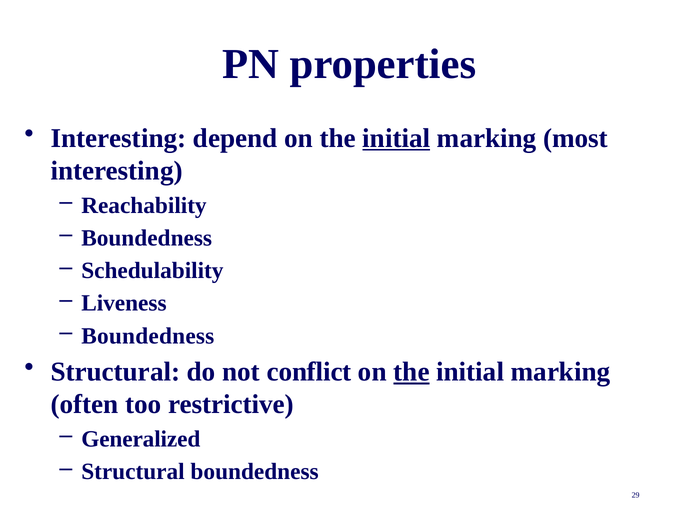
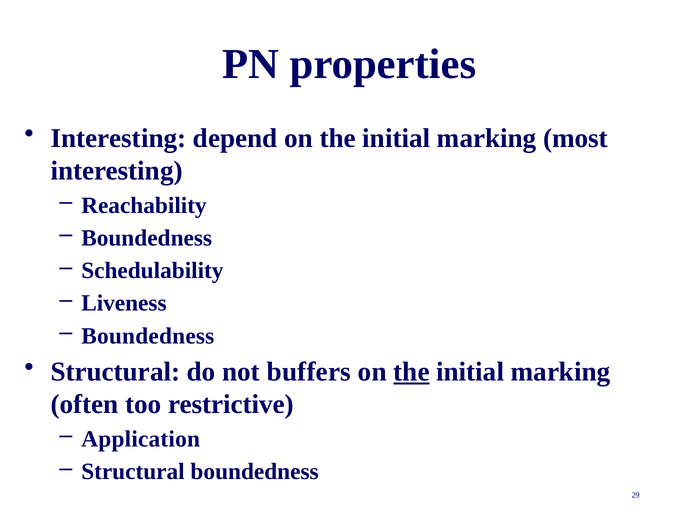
initial at (396, 138) underline: present -> none
conflict: conflict -> buffers
Generalized: Generalized -> Application
